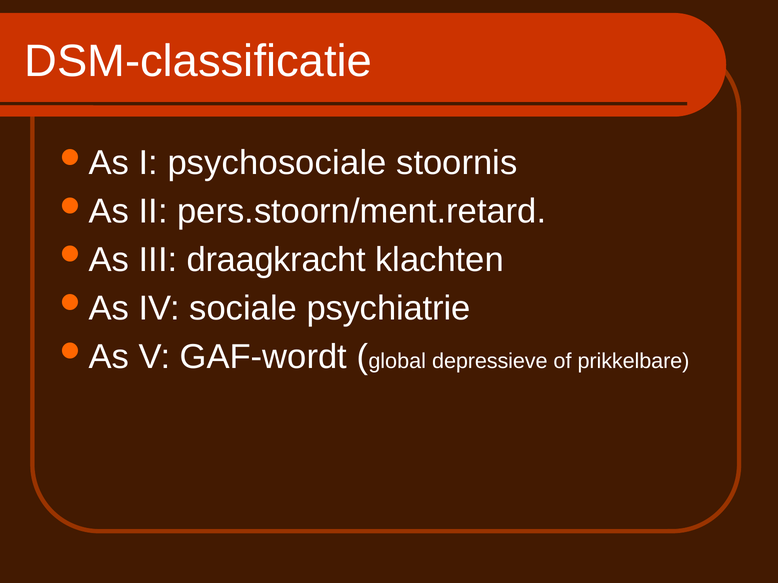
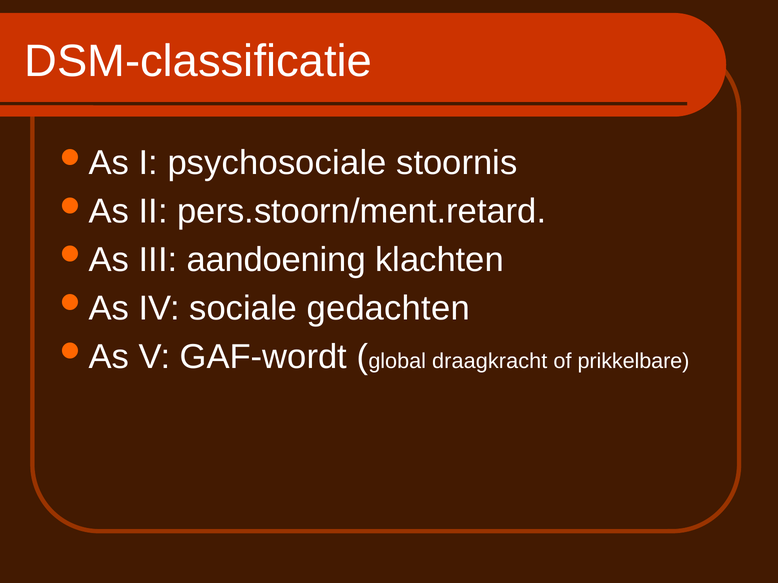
draagkracht: draagkracht -> aandoening
psychiatrie: psychiatrie -> gedachten
depressieve: depressieve -> draagkracht
